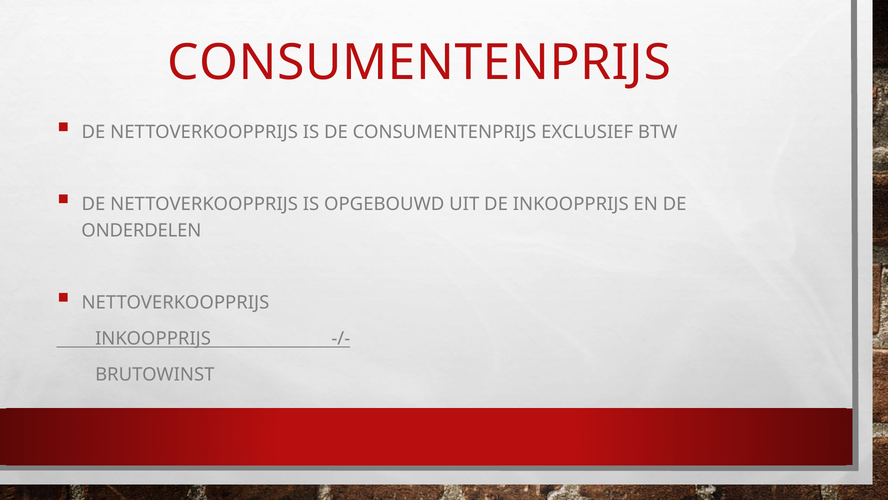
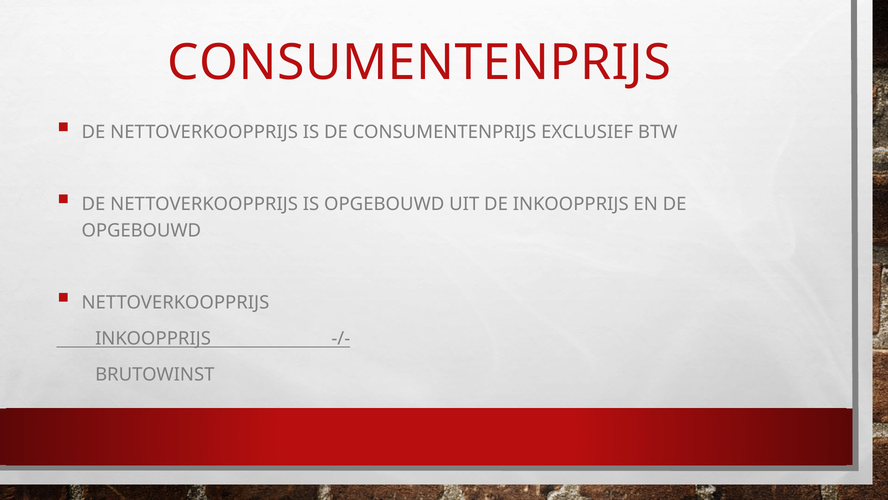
ONDERDELEN at (141, 230): ONDERDELEN -> OPGEBOUWD
